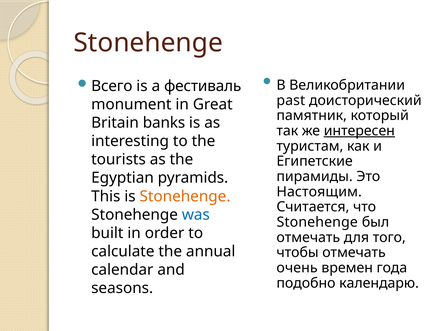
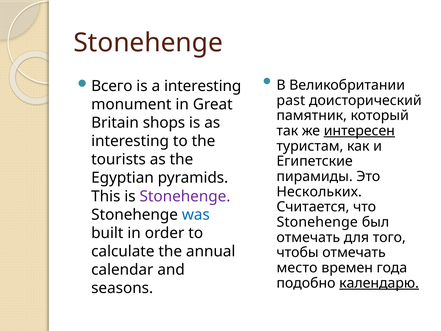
a фестиваль: фестиваль -> interesting
banks: banks -> shops
Настоящим: Настоящим -> Нескольких
Stonehenge at (185, 196) colour: orange -> purple
очень: очень -> место
календарю underline: none -> present
